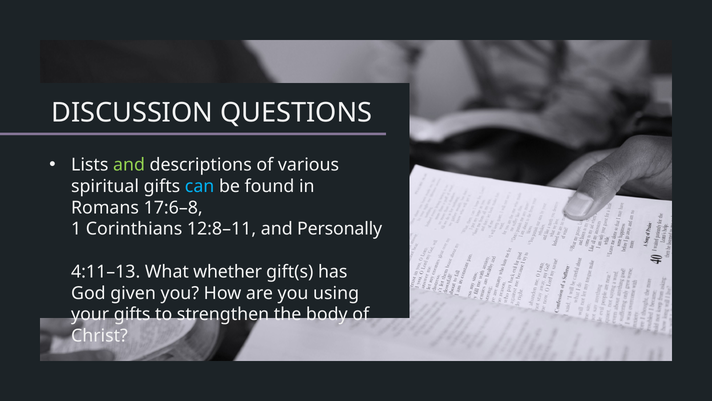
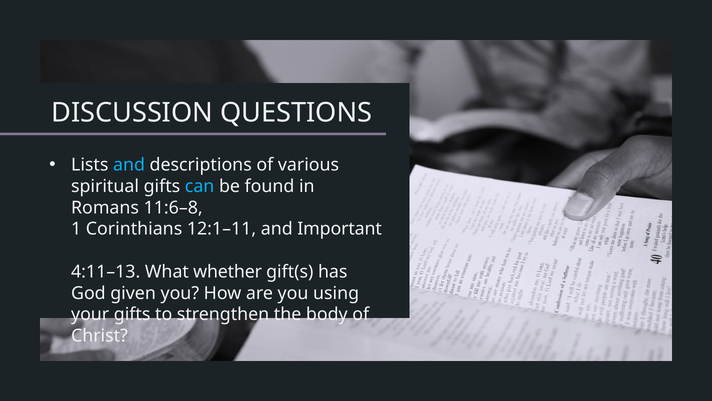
and at (129, 165) colour: light green -> light blue
17:6–8: 17:6–8 -> 11:6–8
12:8–11: 12:8–11 -> 12:1–11
Personally: Personally -> Important
